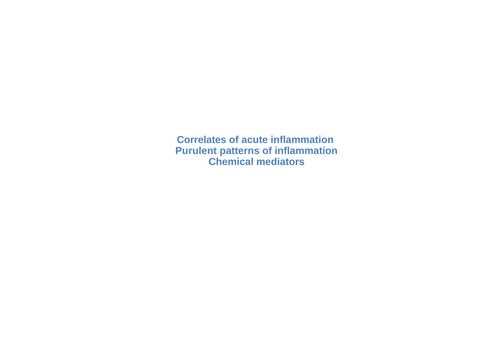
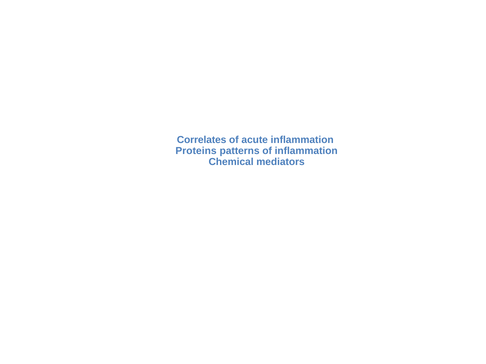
Purulent: Purulent -> Proteins
